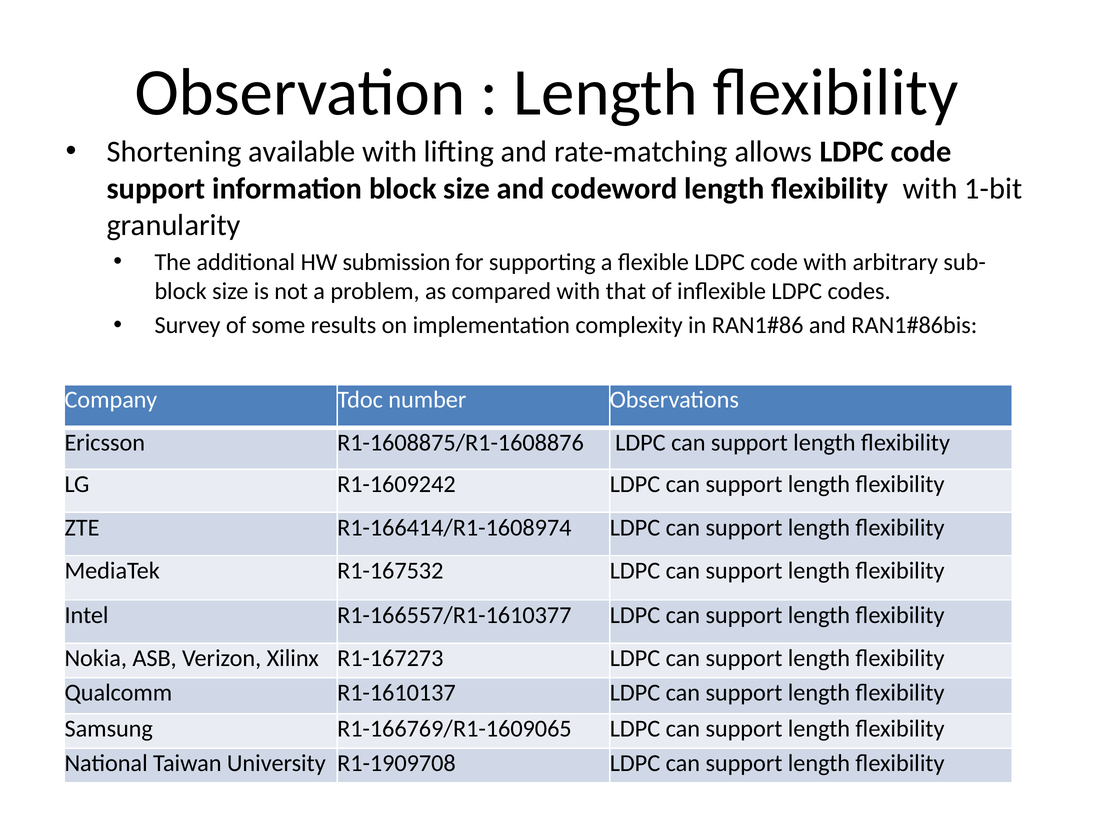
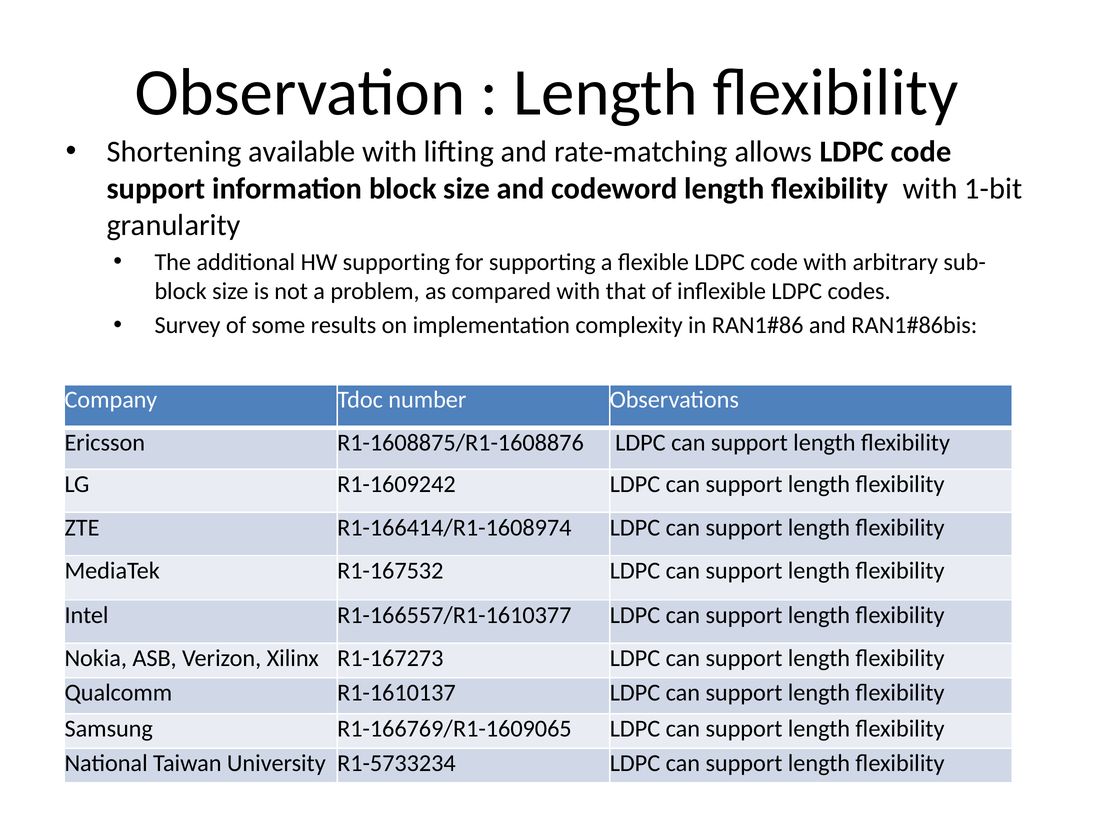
HW submission: submission -> supporting
R1-1909708: R1-1909708 -> R1-5733234
